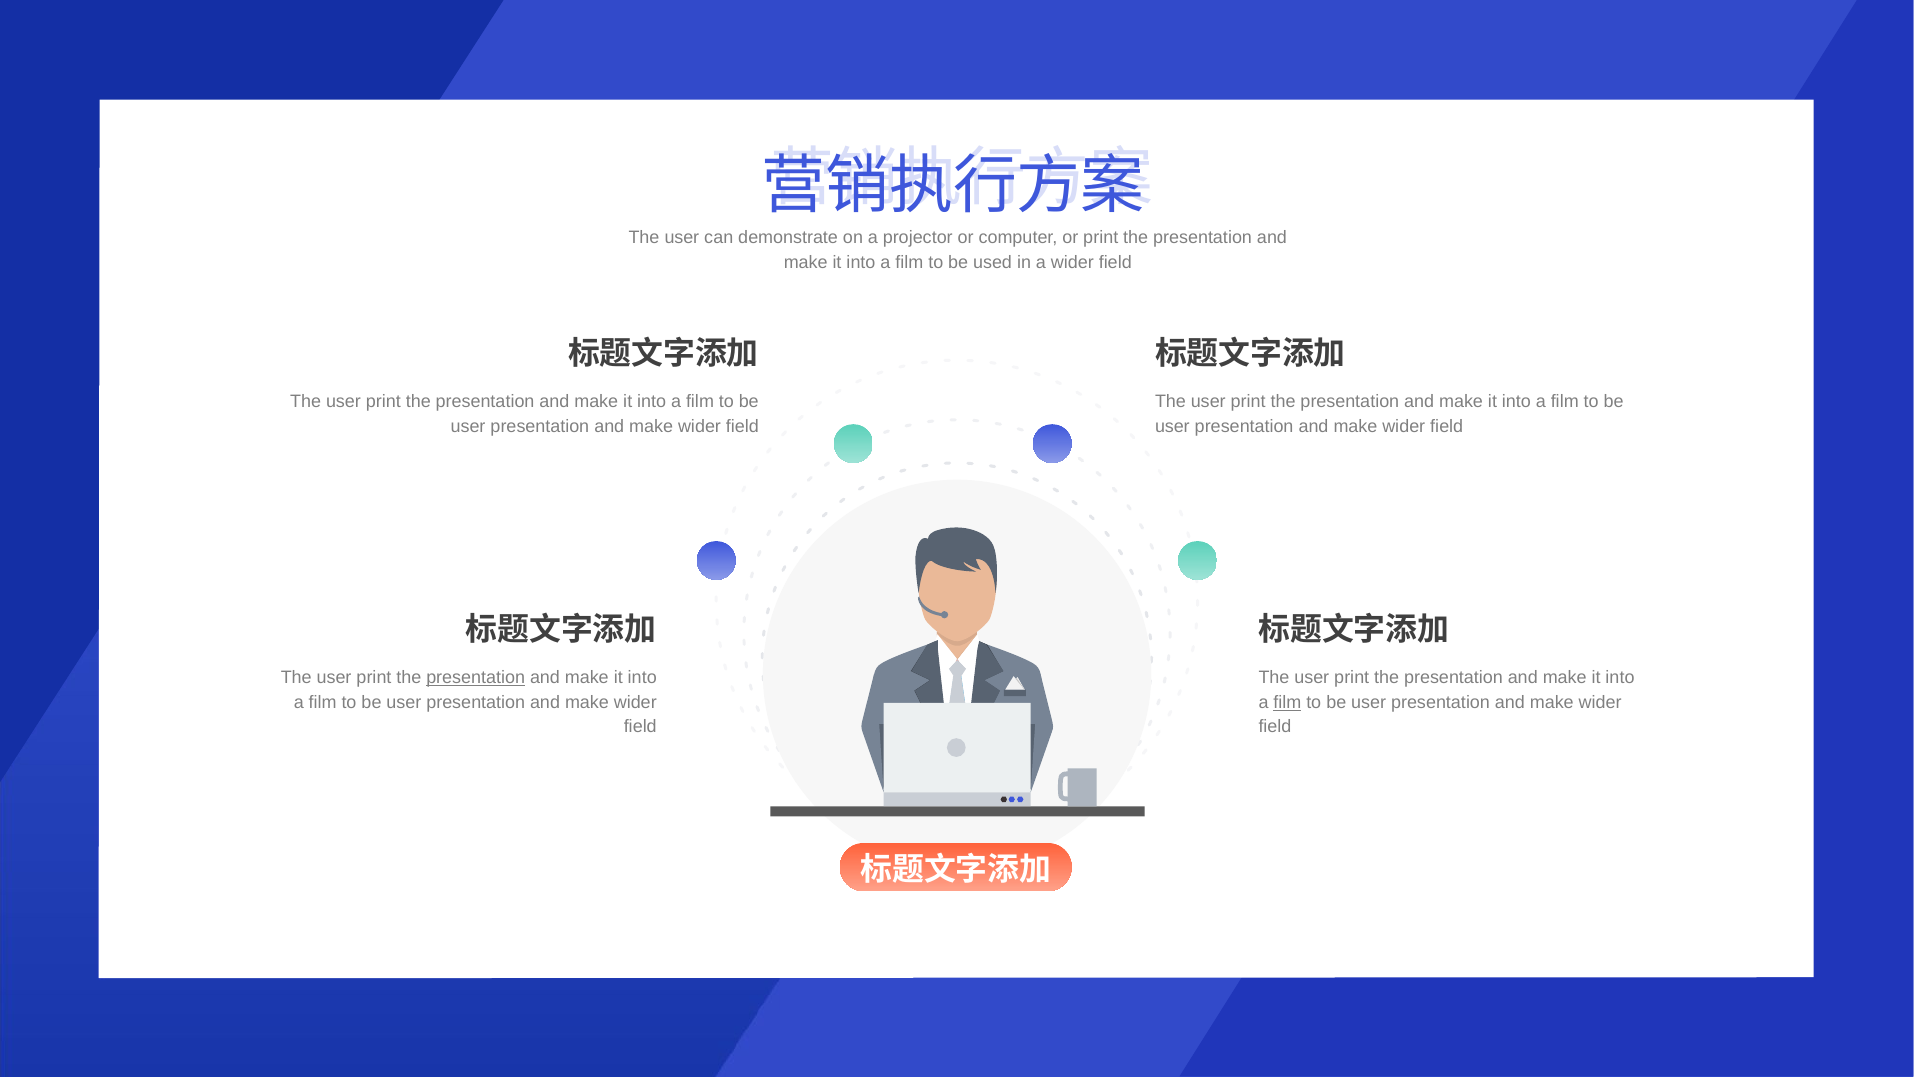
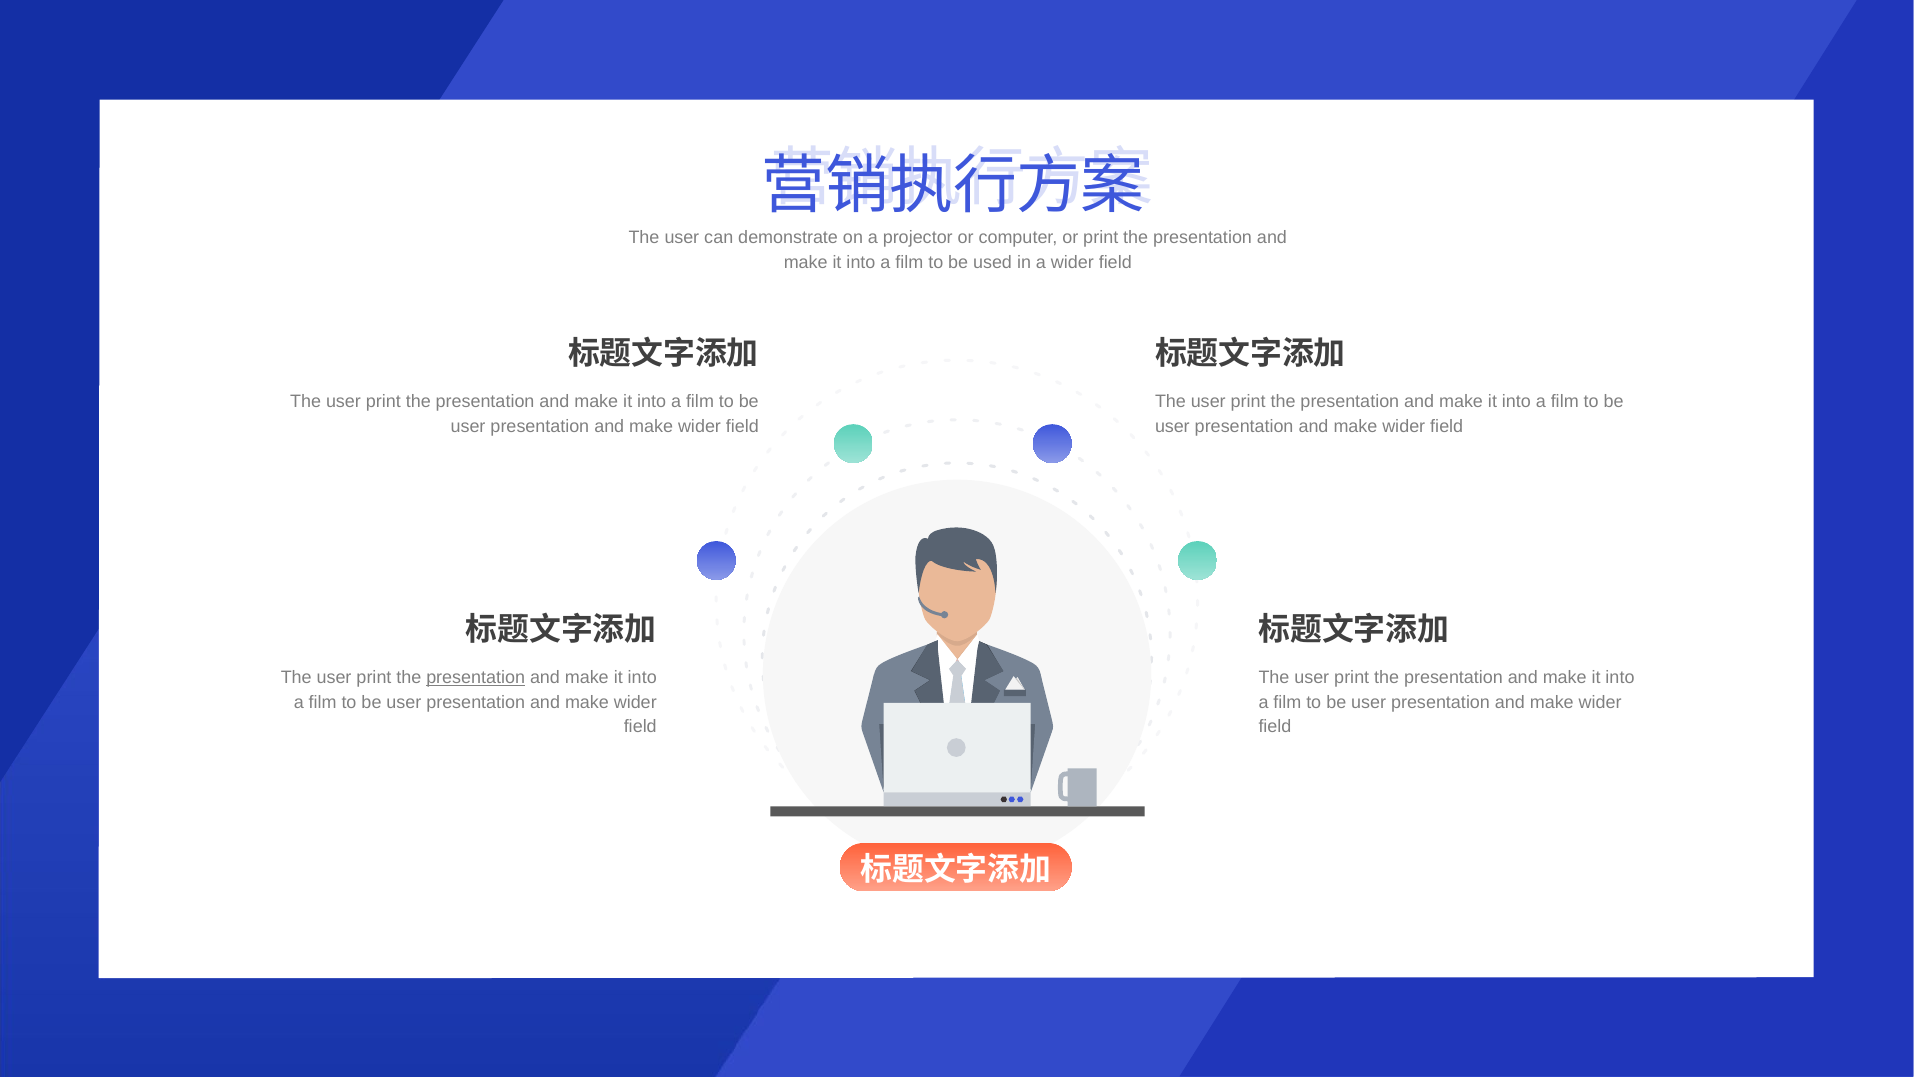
film at (1287, 702) underline: present -> none
